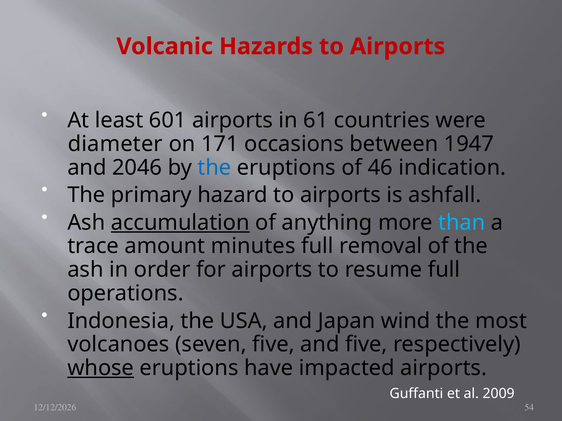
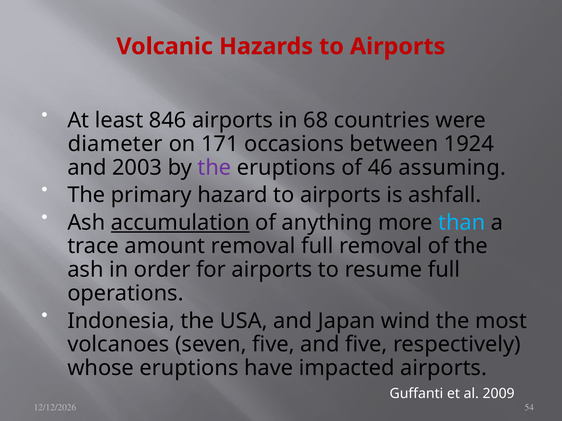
601: 601 -> 846
61: 61 -> 68
1947: 1947 -> 1924
2046: 2046 -> 2003
the at (214, 168) colour: blue -> purple
indication: indication -> assuming
amount minutes: minutes -> removal
whose underline: present -> none
